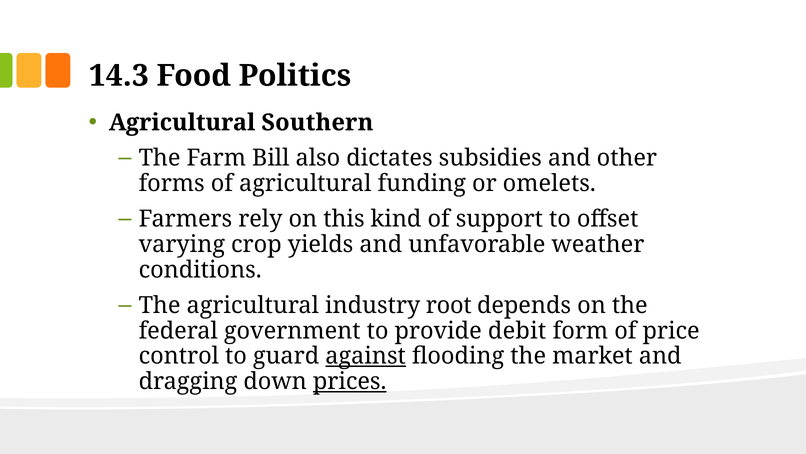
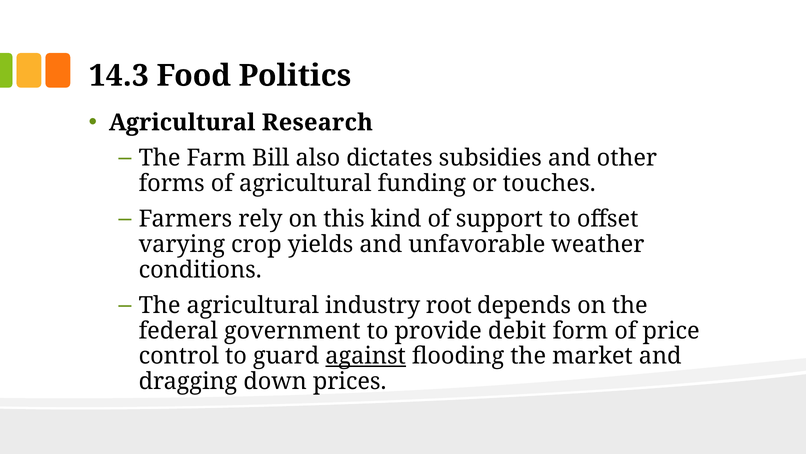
Southern: Southern -> Research
omelets: omelets -> touches
prices underline: present -> none
